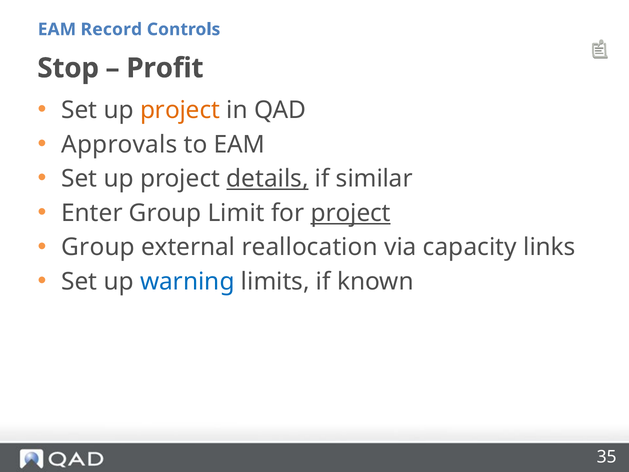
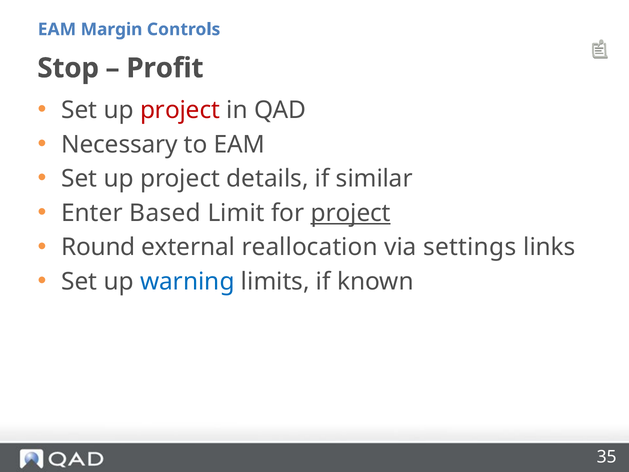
Record: Record -> Margin
project at (180, 110) colour: orange -> red
Approvals: Approvals -> Necessary
details underline: present -> none
Enter Group: Group -> Based
Group at (98, 247): Group -> Round
capacity: capacity -> settings
